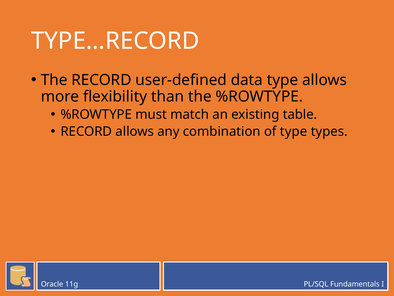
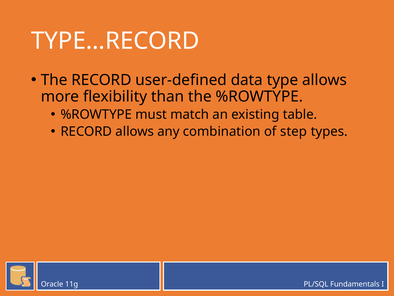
of type: type -> step
